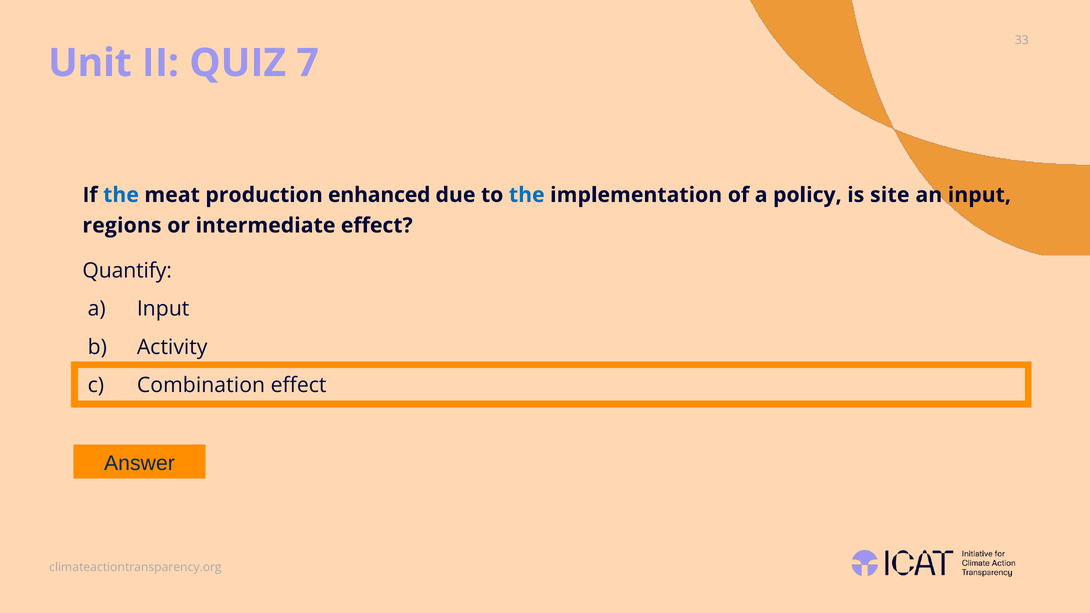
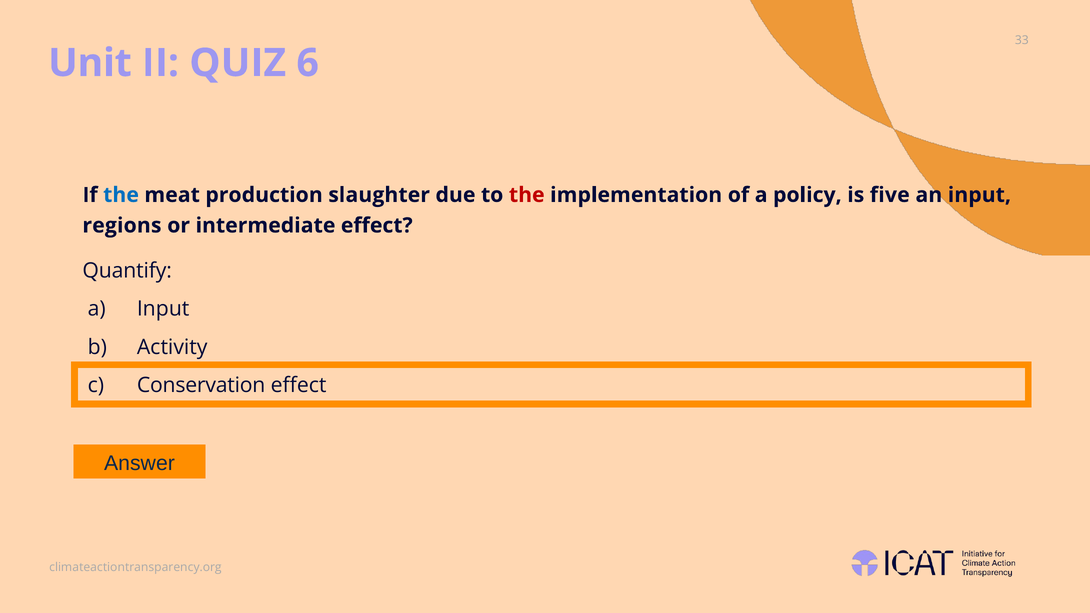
7: 7 -> 6
enhanced: enhanced -> slaughter
the at (527, 195) colour: blue -> red
site: site -> five
Combination: Combination -> Conservation
